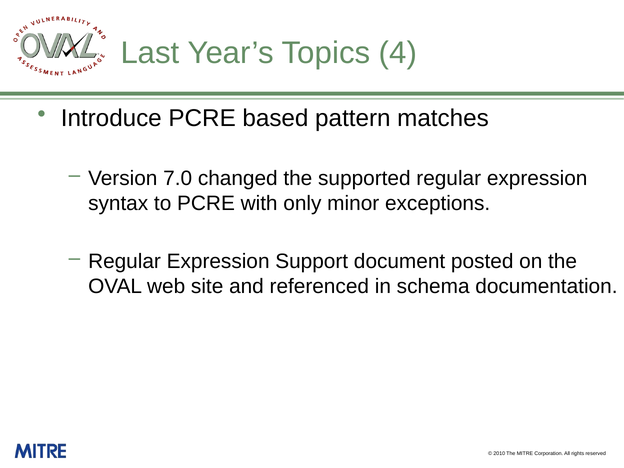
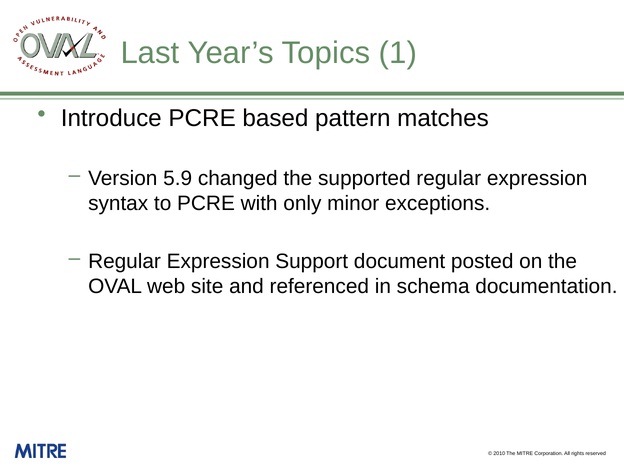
4: 4 -> 1
7.0: 7.0 -> 5.9
